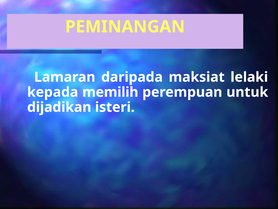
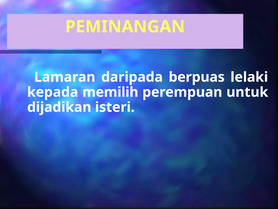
maksiat: maksiat -> berpuas
